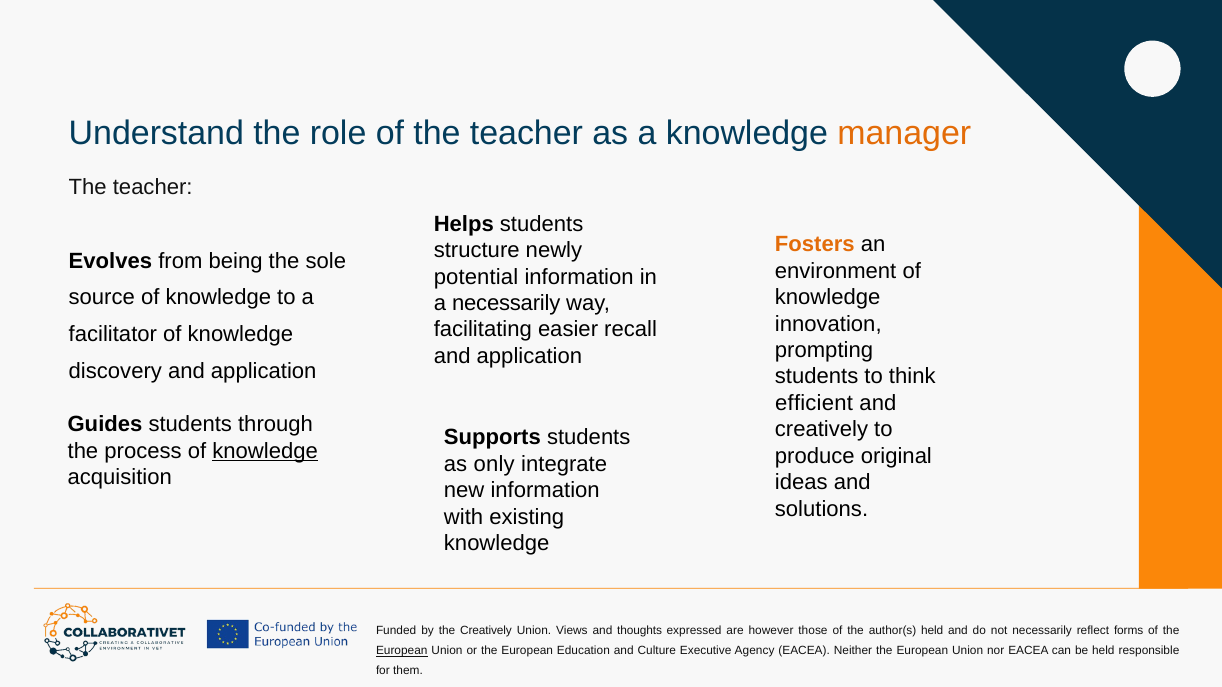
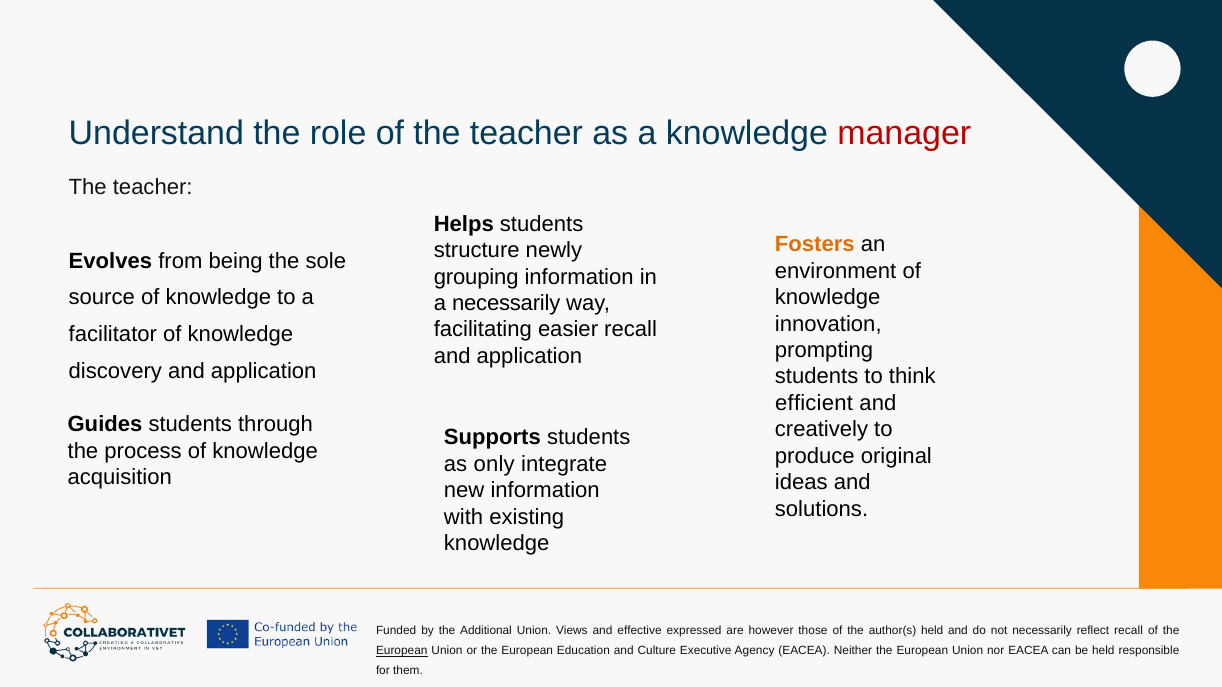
manager colour: orange -> red
potential: potential -> grouping
knowledge at (265, 451) underline: present -> none
the Creatively: Creatively -> Additional
thoughts: thoughts -> effective
reflect forms: forms -> recall
